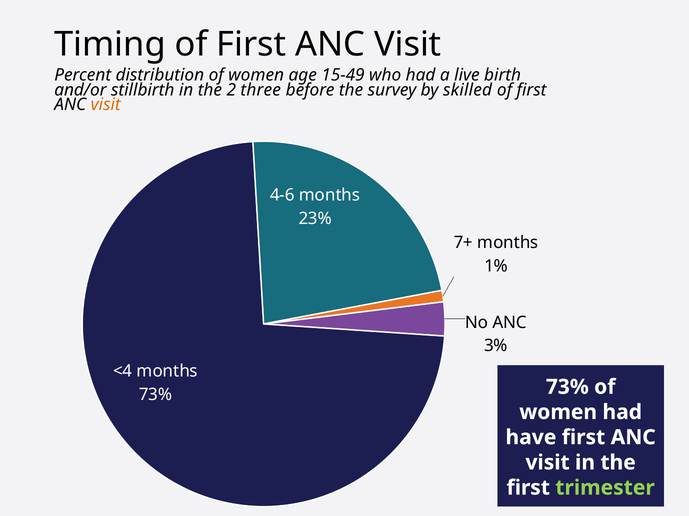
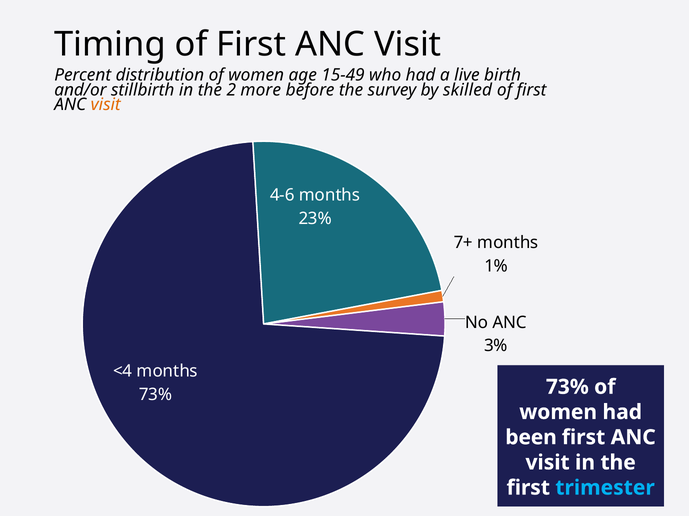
three: three -> more
have: have -> been
trimester colour: light green -> light blue
